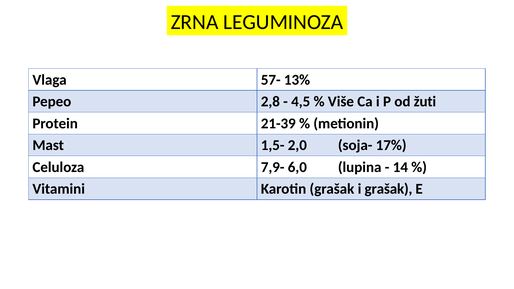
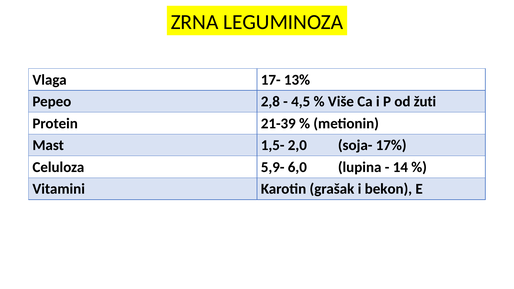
57-: 57- -> 17-
7,9-: 7,9- -> 5,9-
i grašak: grašak -> bekon
